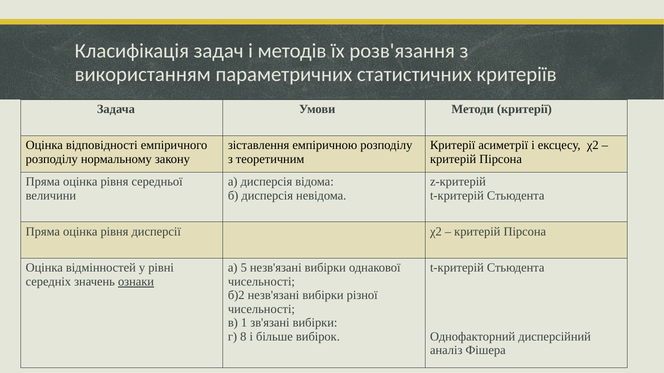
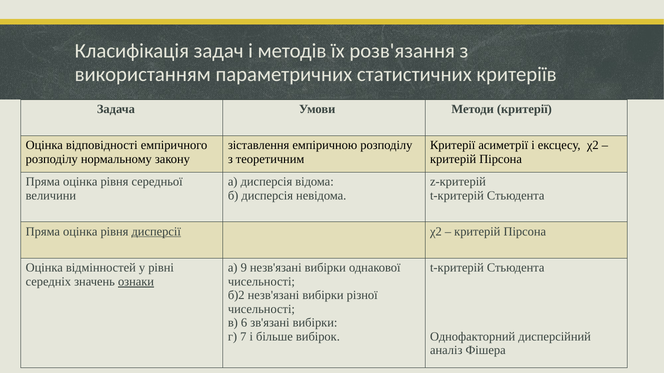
дисперсії underline: none -> present
5: 5 -> 9
1: 1 -> 6
8: 8 -> 7
